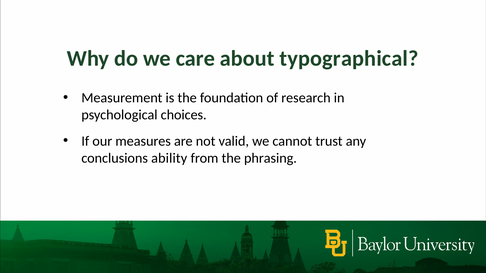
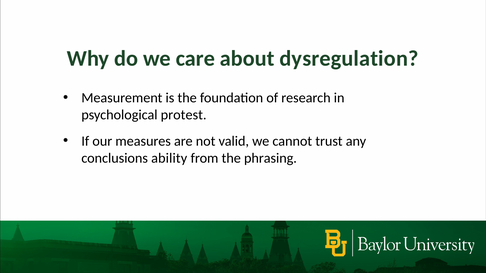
typographical: typographical -> dysregulation
choices: choices -> protest
